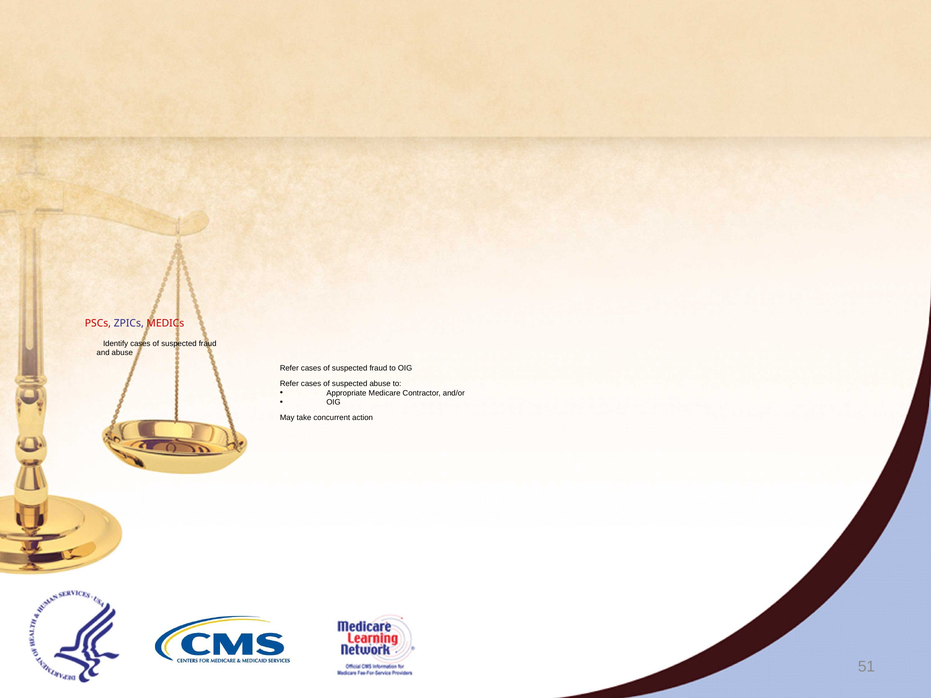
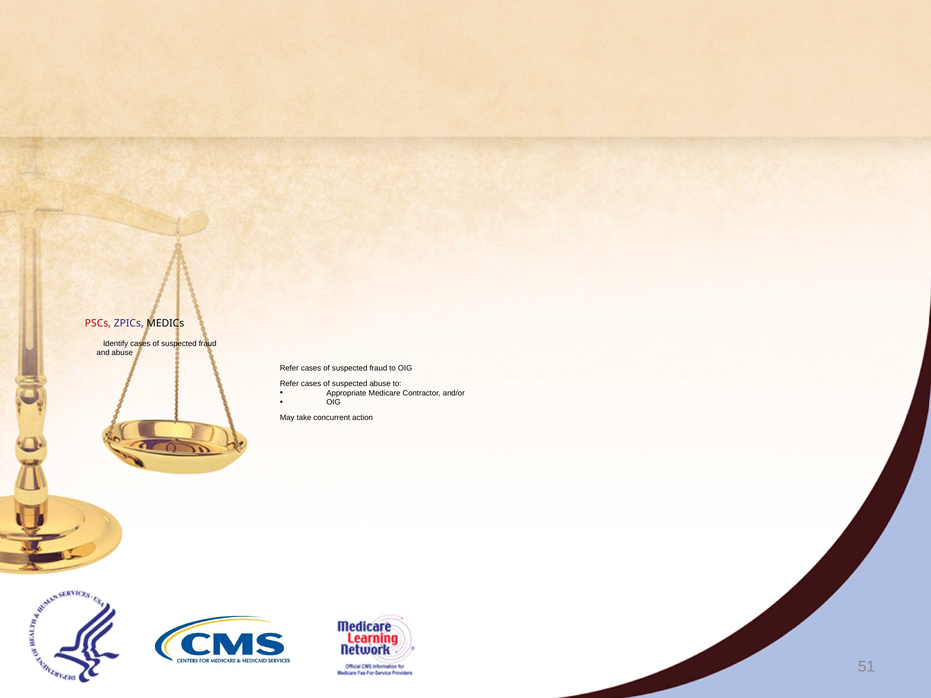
MEDICs colour: red -> black
